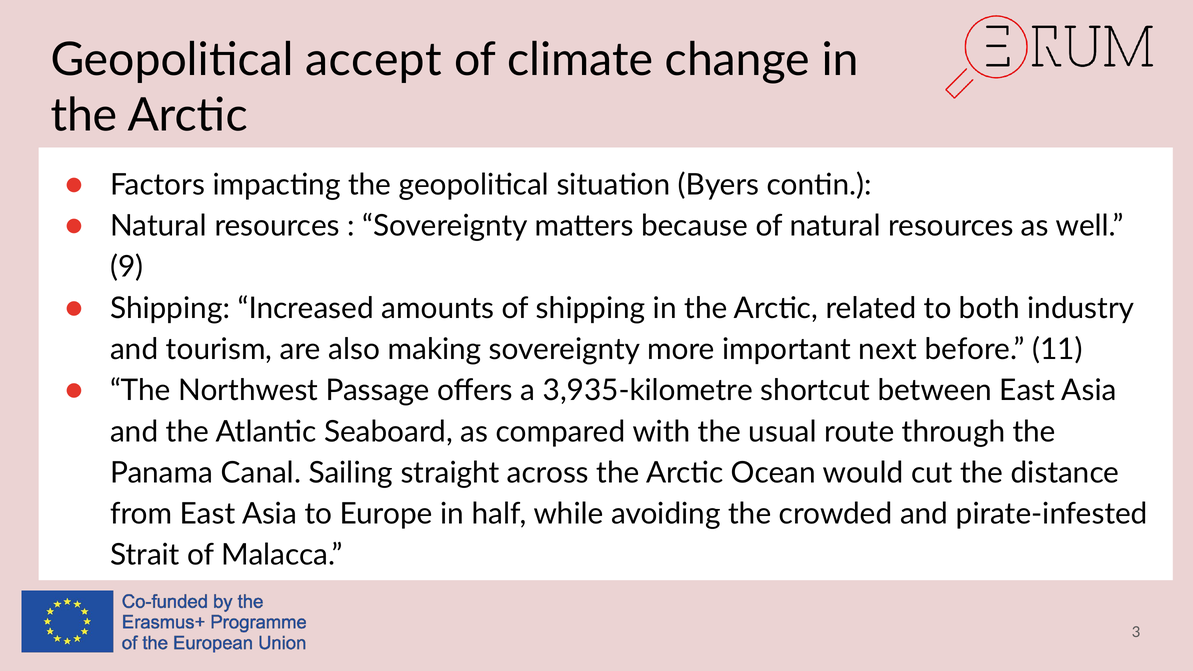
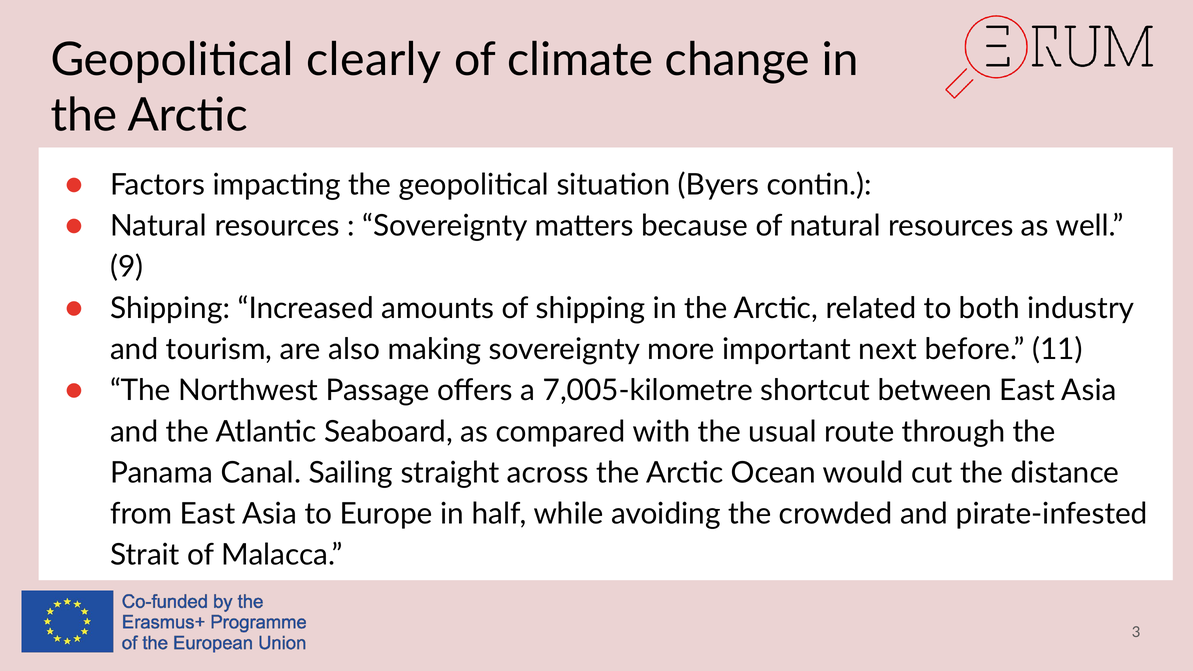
accept: accept -> clearly
3,935-kilometre: 3,935-kilometre -> 7,005-kilometre
